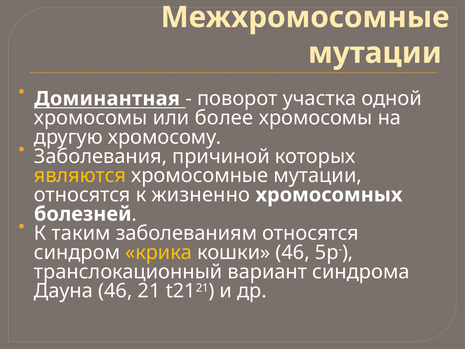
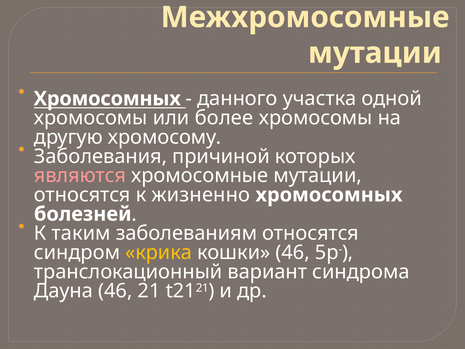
Доминантная at (107, 99): Доминантная -> Хромосомных
поворот: поворот -> данного
являются colour: yellow -> pink
